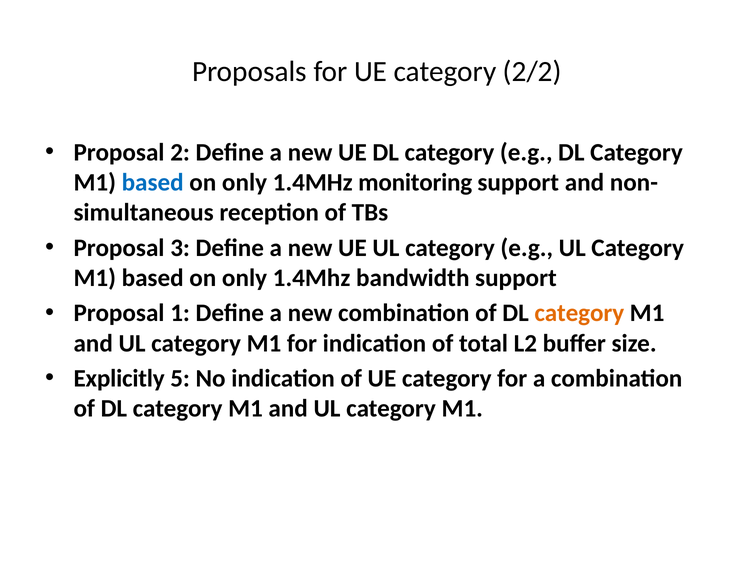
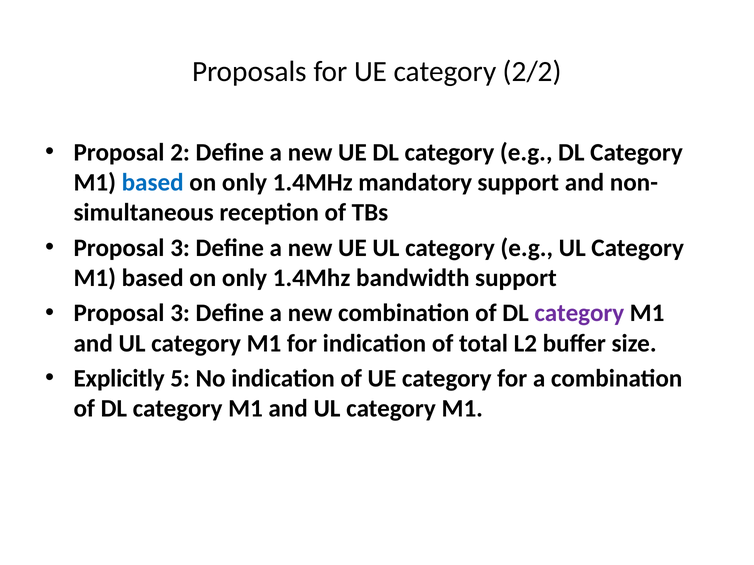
monitoring: monitoring -> mandatory
1 at (180, 313): 1 -> 3
category at (579, 313) colour: orange -> purple
